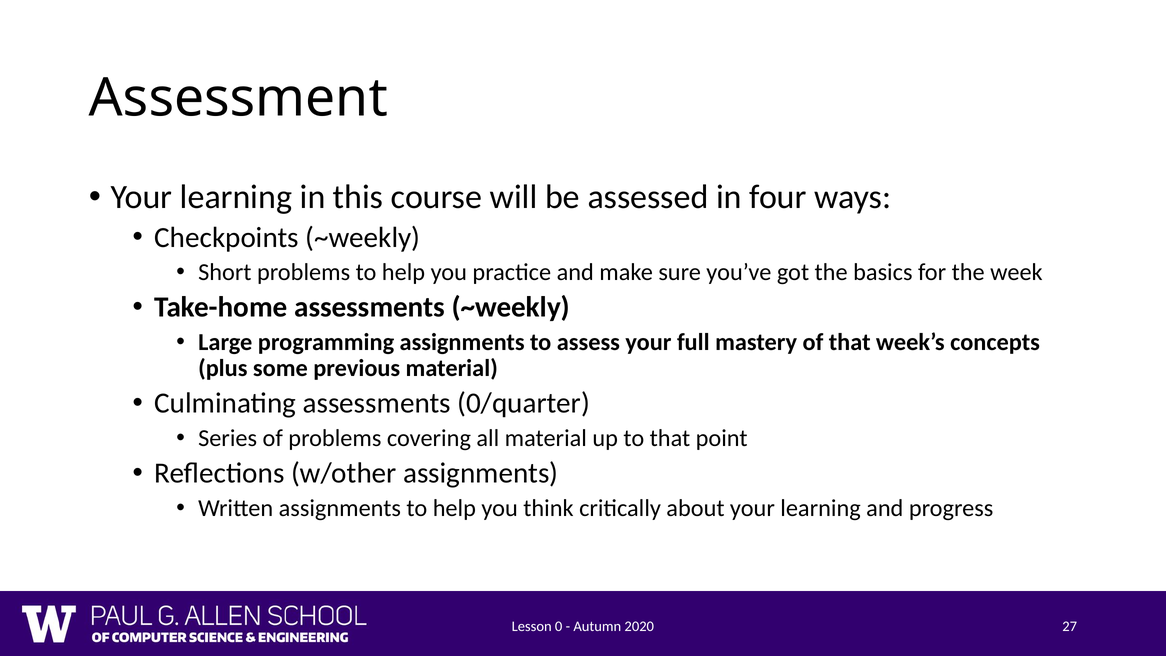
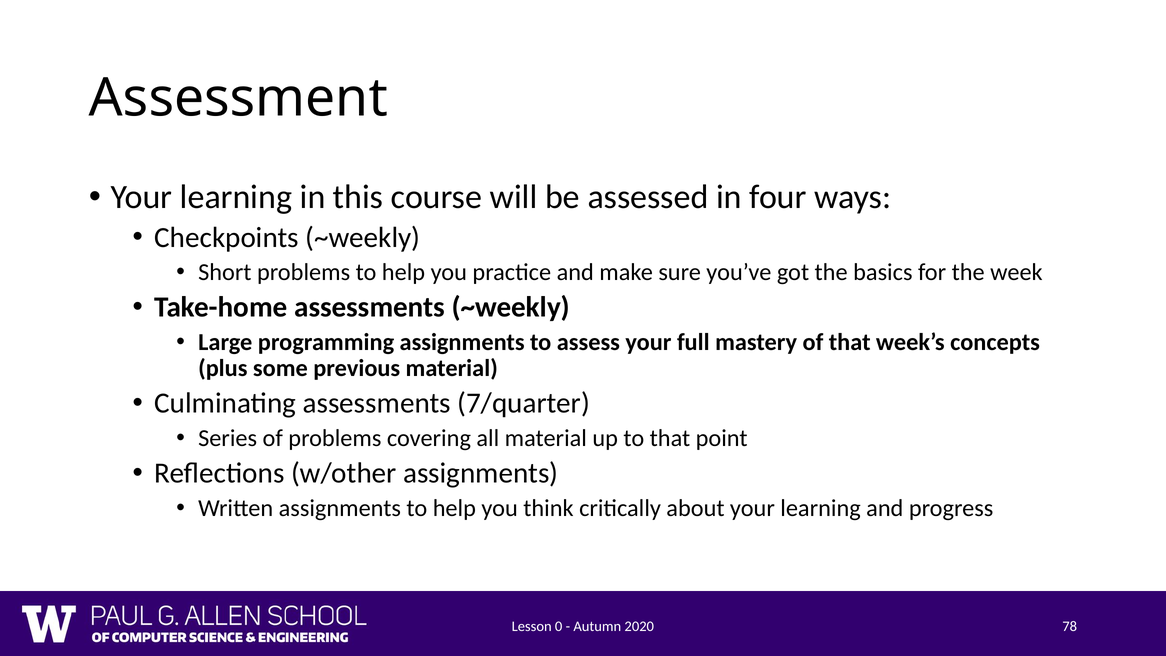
0/quarter: 0/quarter -> 7/quarter
27: 27 -> 78
